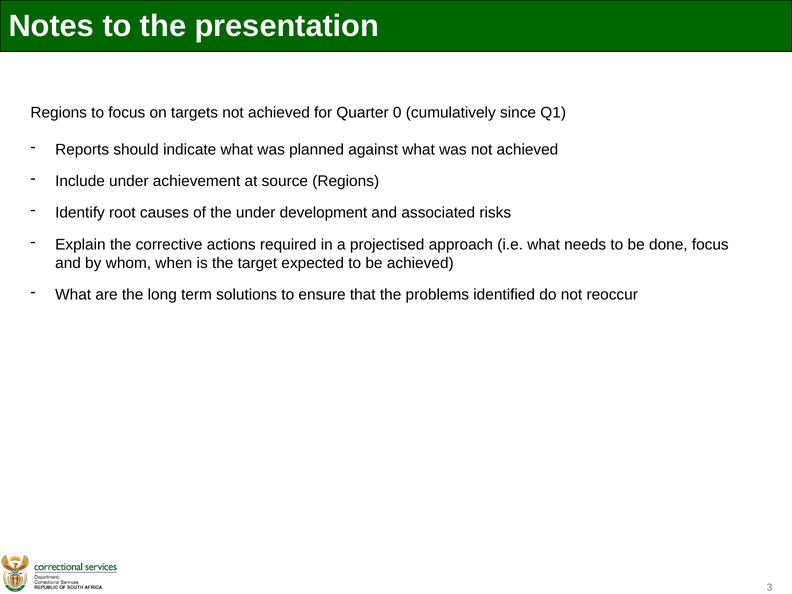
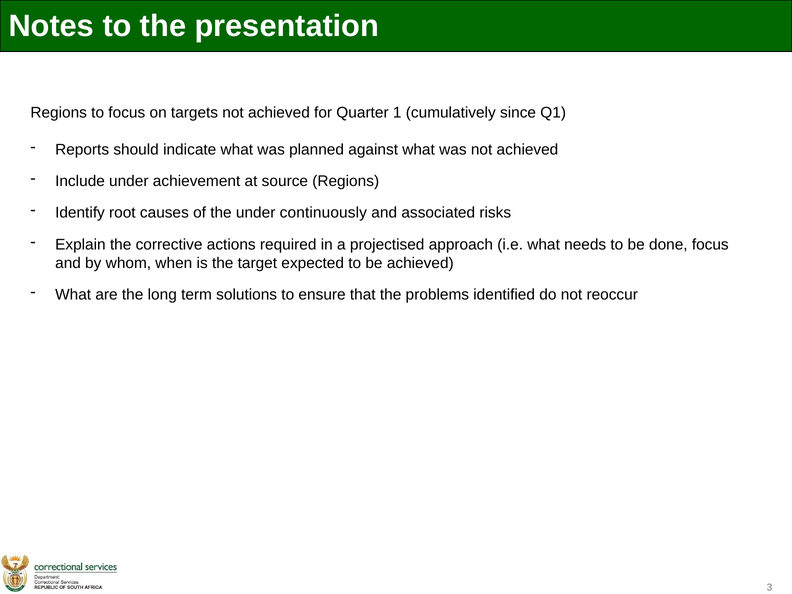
0: 0 -> 1
development: development -> continuously
